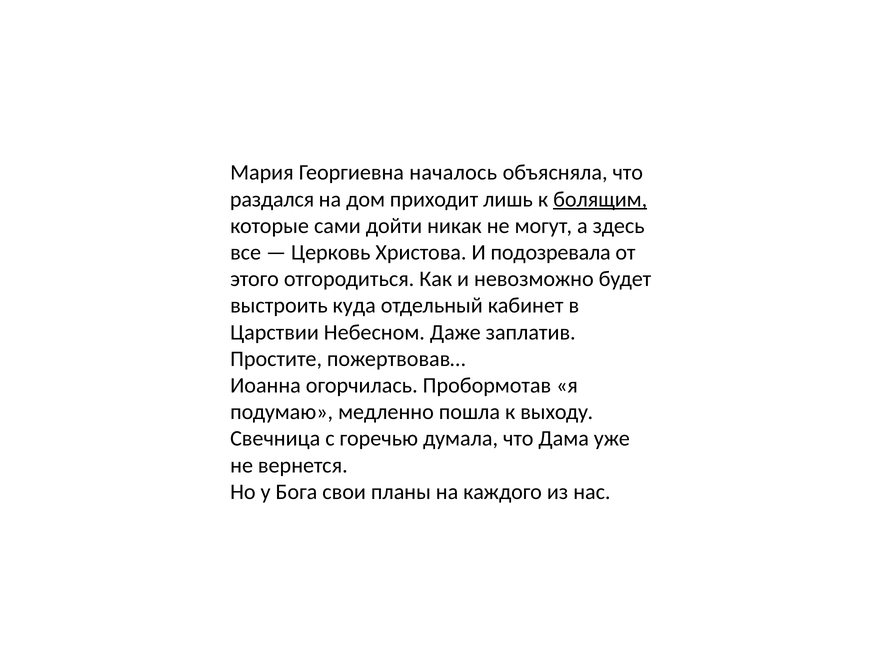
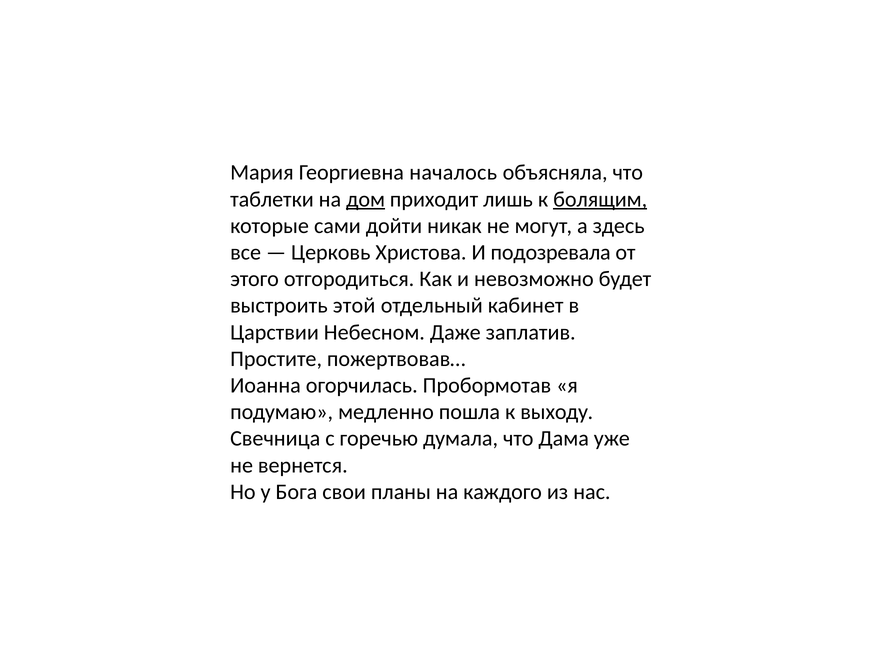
раздался: раздался -> таблетки
дом underline: none -> present
куда: куда -> этой
